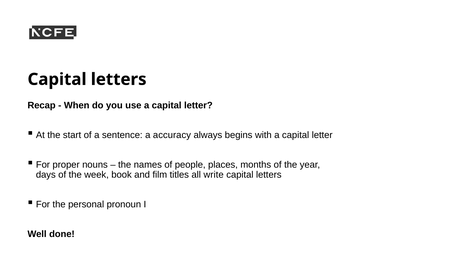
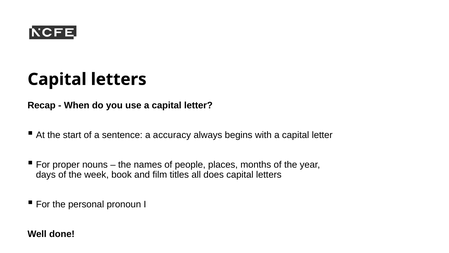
write: write -> does
